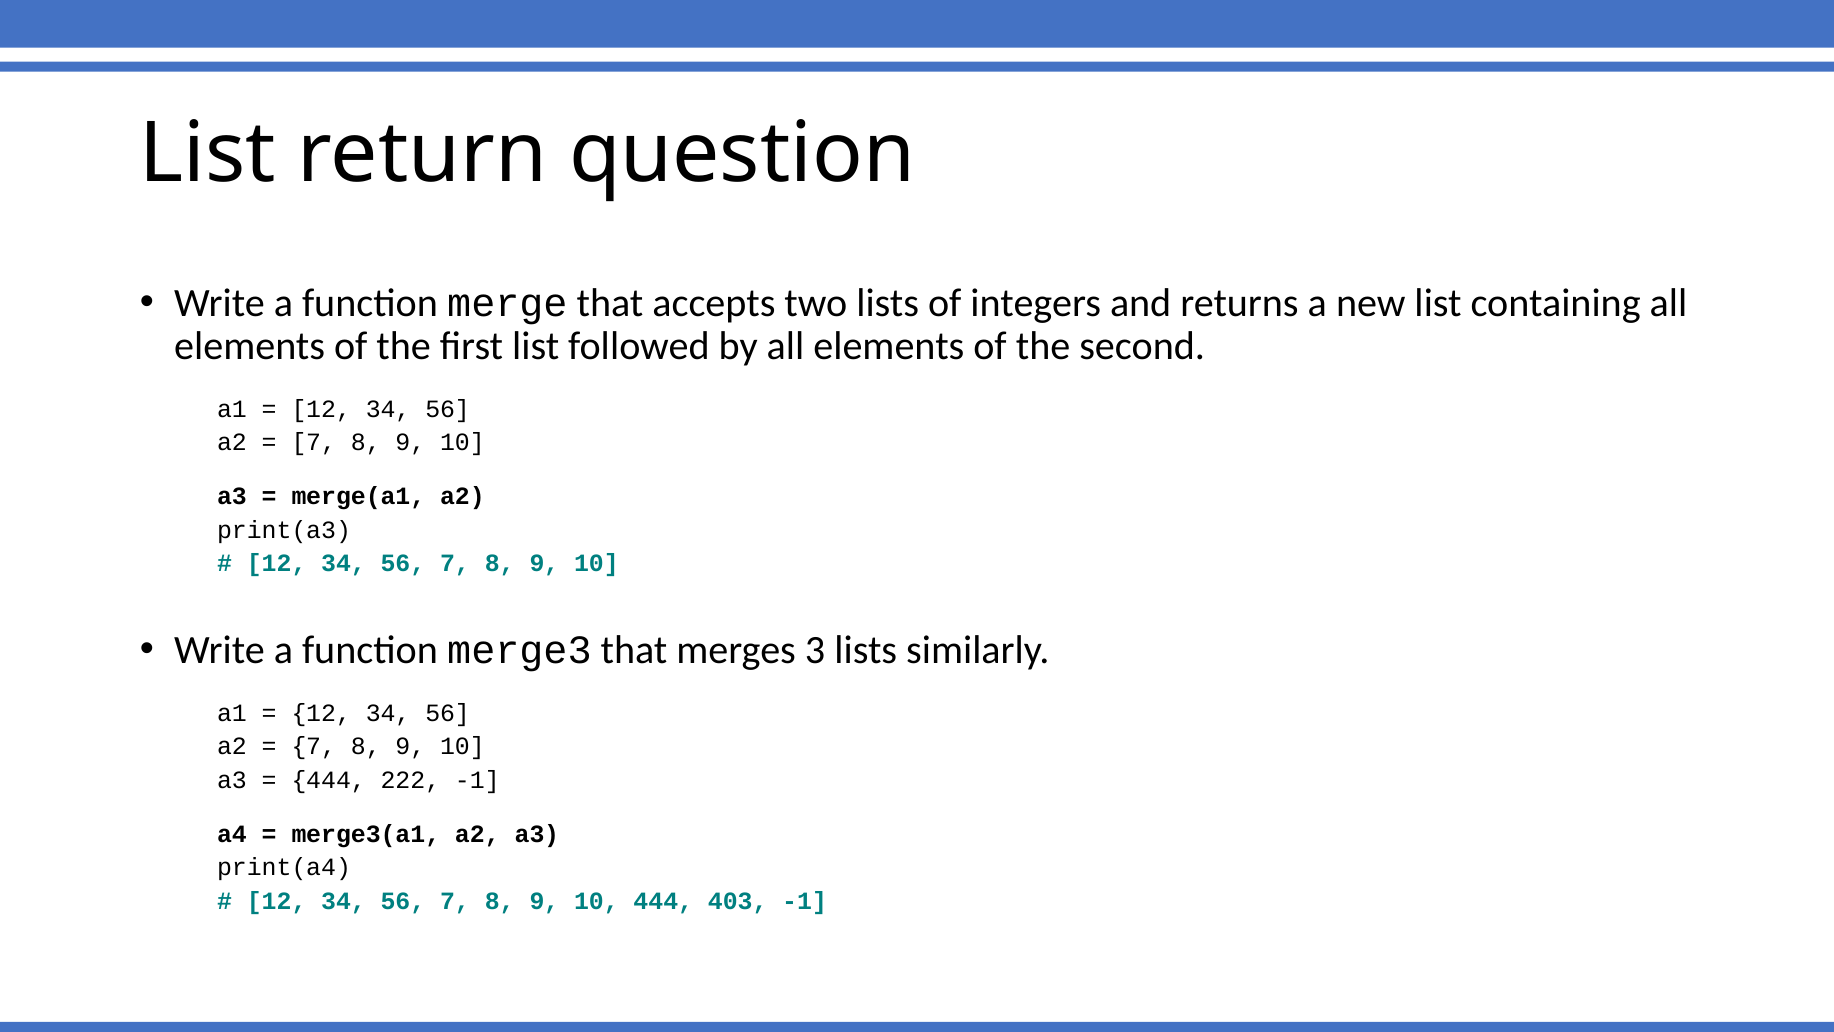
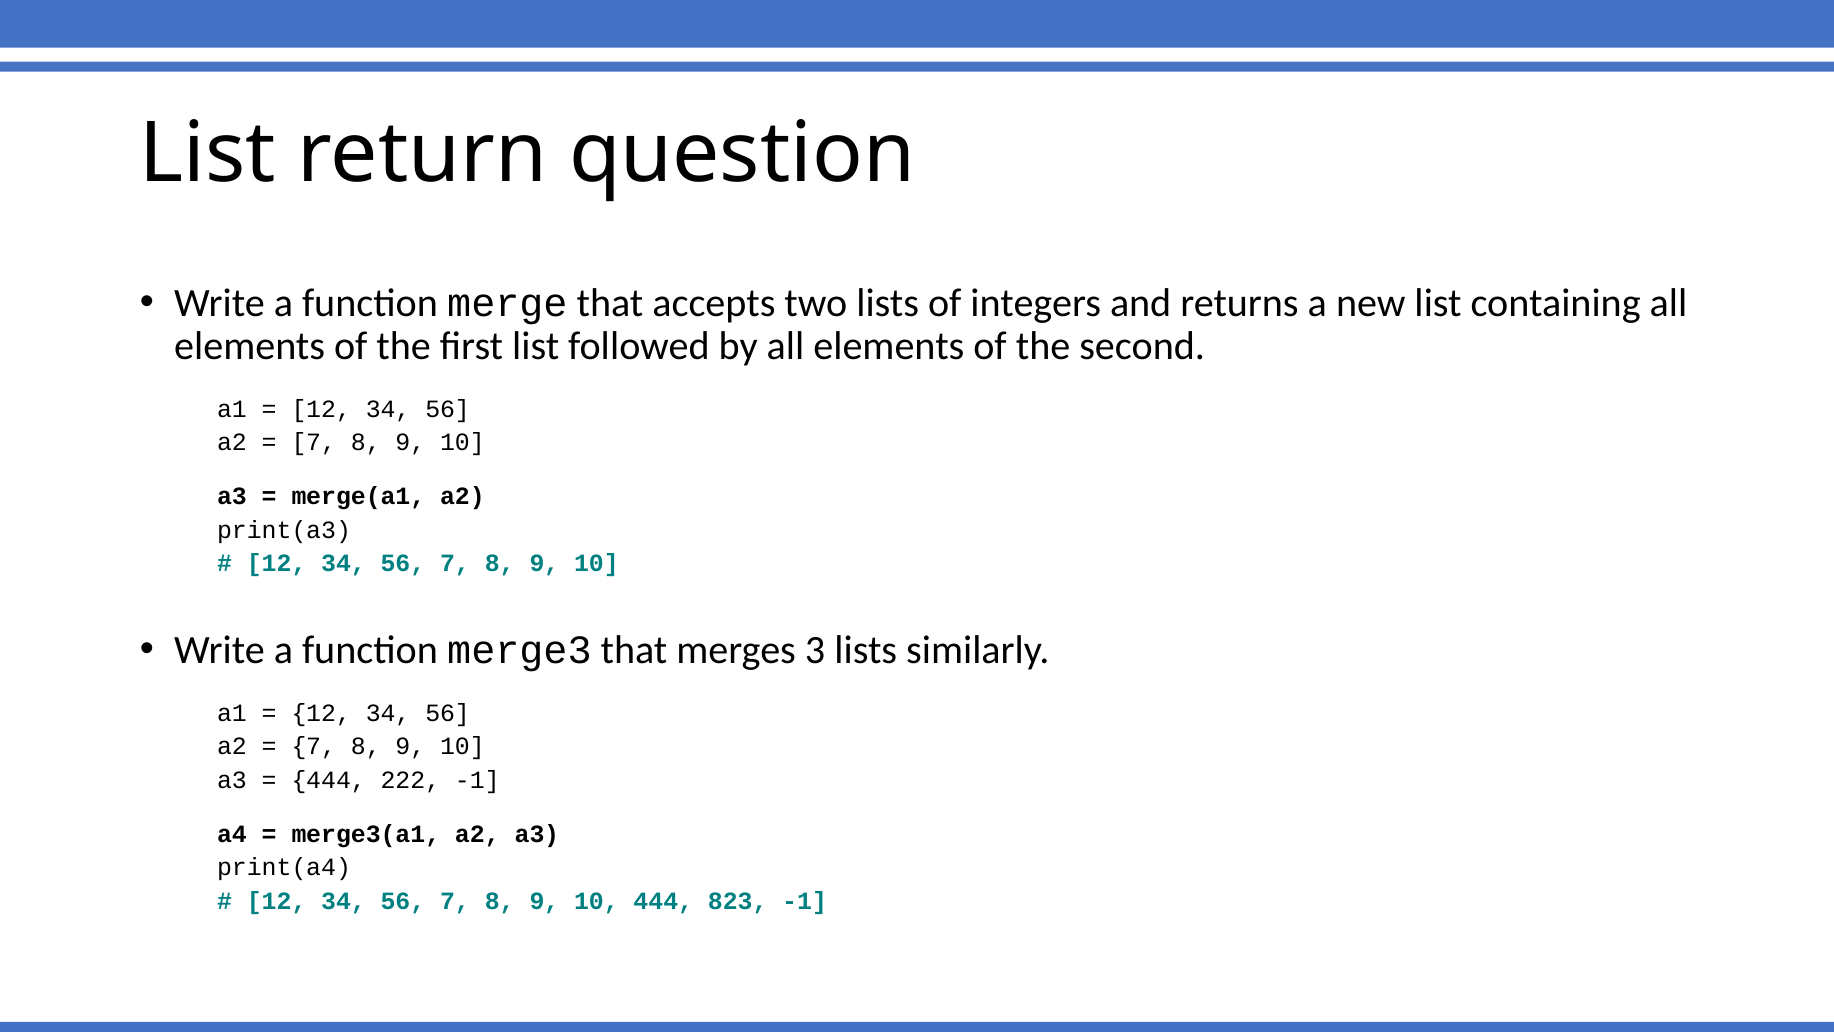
403: 403 -> 823
